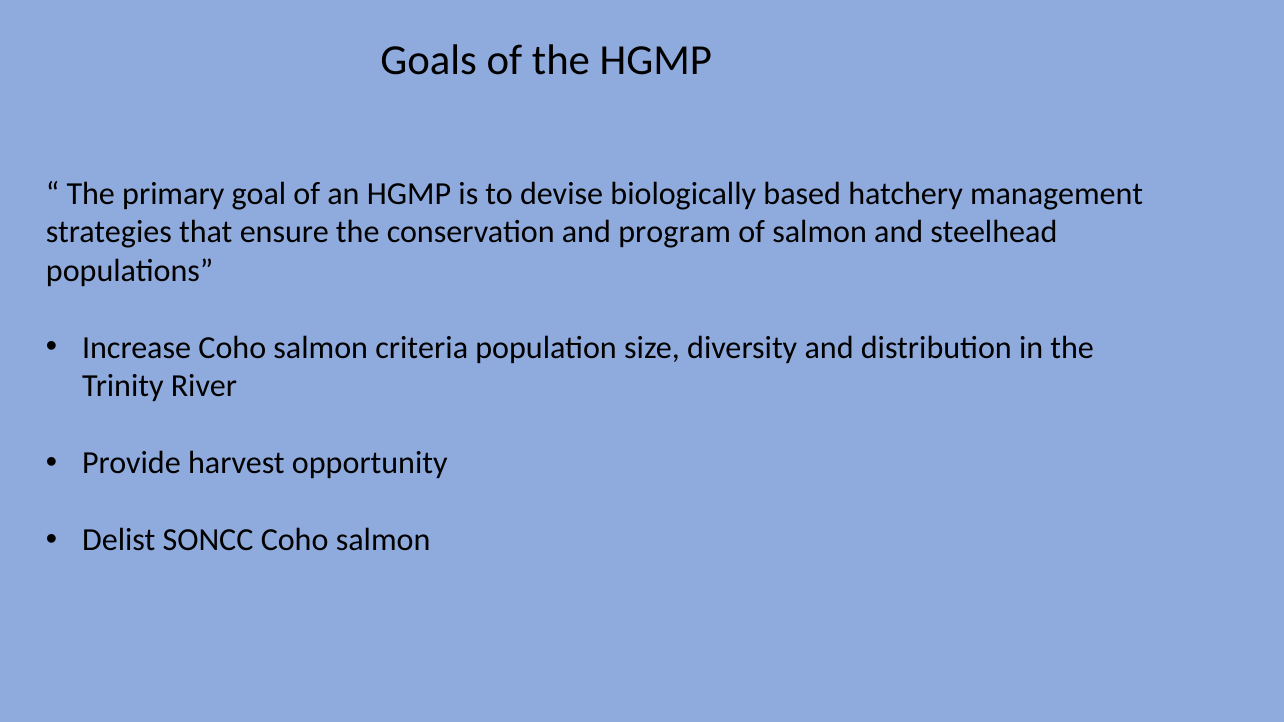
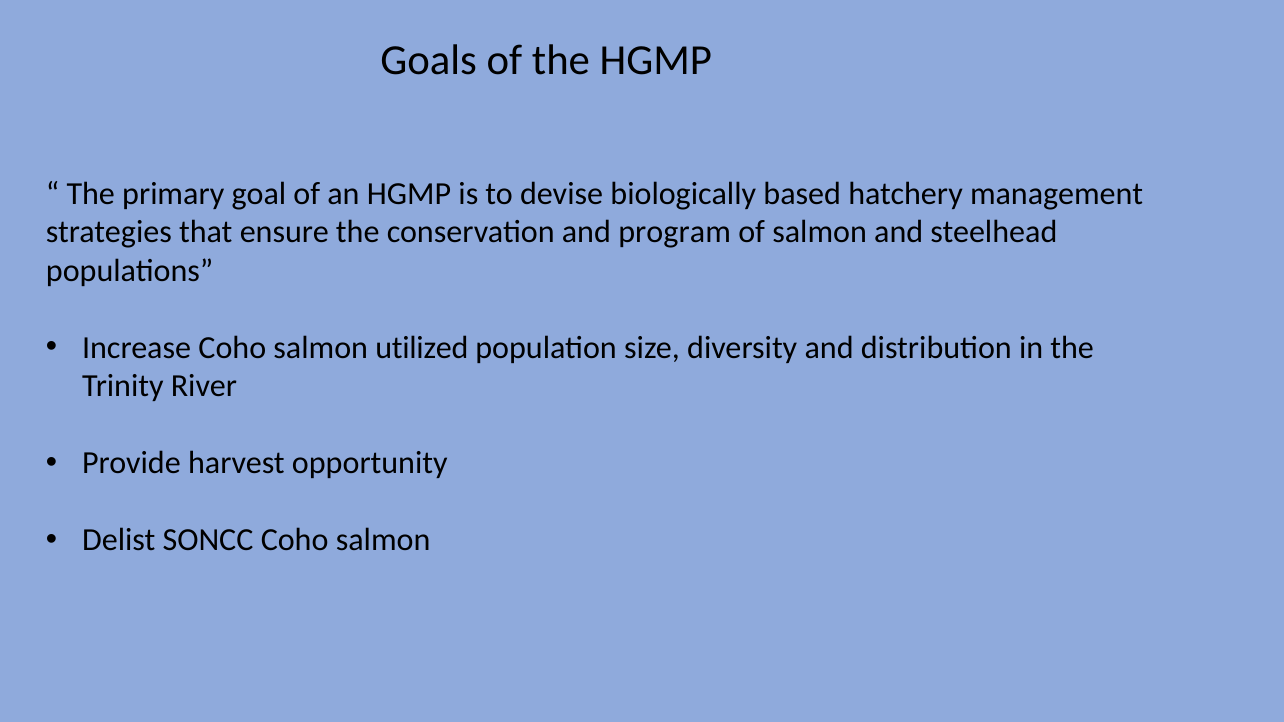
criteria: criteria -> utilized
